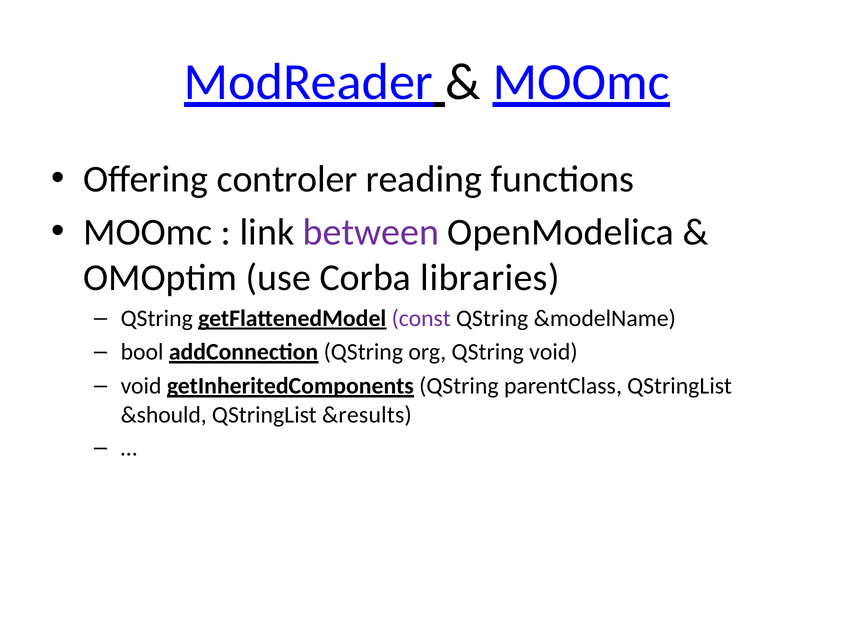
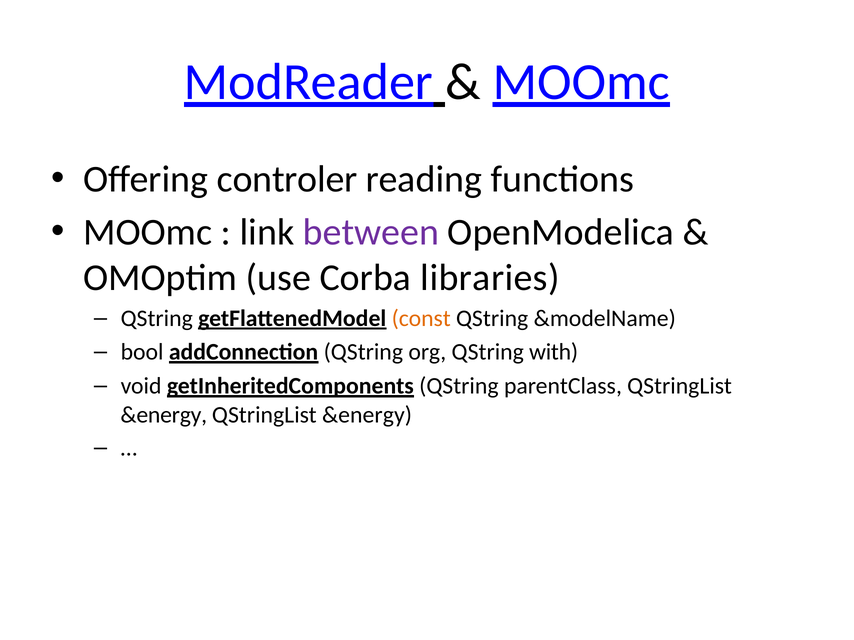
const colour: purple -> orange
QString void: void -> with
&should at (164, 415): &should -> &energy
&results at (367, 415): &results -> &energy
